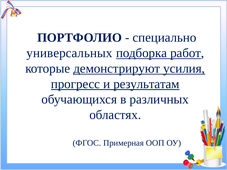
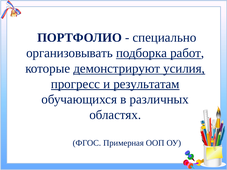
универсальных: универсальных -> организовывать
